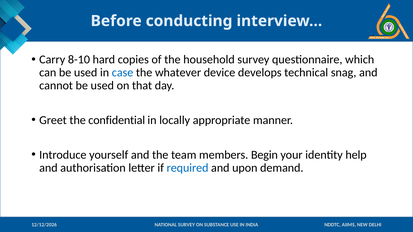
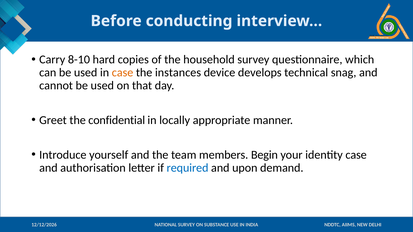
case at (123, 73) colour: blue -> orange
whatever: whatever -> instances
identity help: help -> case
